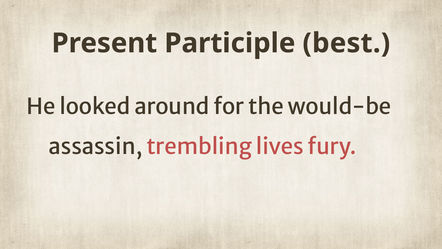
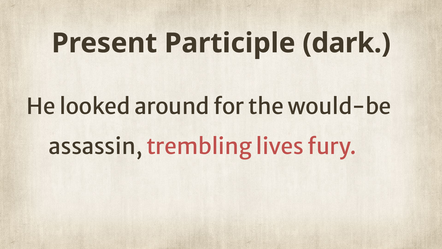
best: best -> dark
